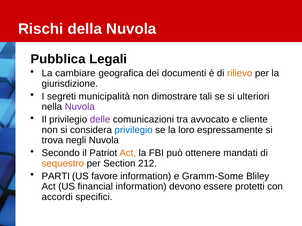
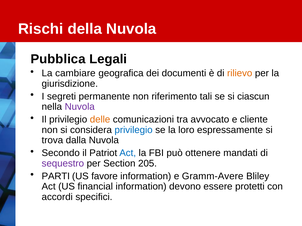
municipalità: municipalità -> permanente
dimostrare: dimostrare -> riferimento
ulteriori: ulteriori -> ciascun
delle colour: purple -> orange
negli: negli -> dalla
Act at (128, 153) colour: orange -> blue
sequestro colour: orange -> purple
212: 212 -> 205
Gramm-Some: Gramm-Some -> Gramm-Avere
